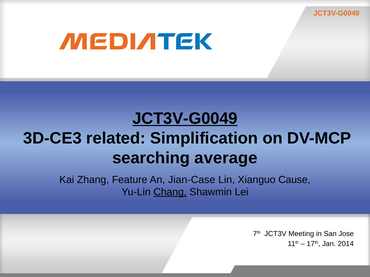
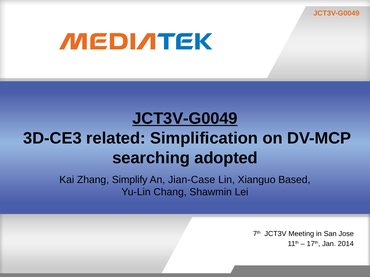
average: average -> adopted
Feature: Feature -> Simplify
Cause: Cause -> Based
Chang underline: present -> none
